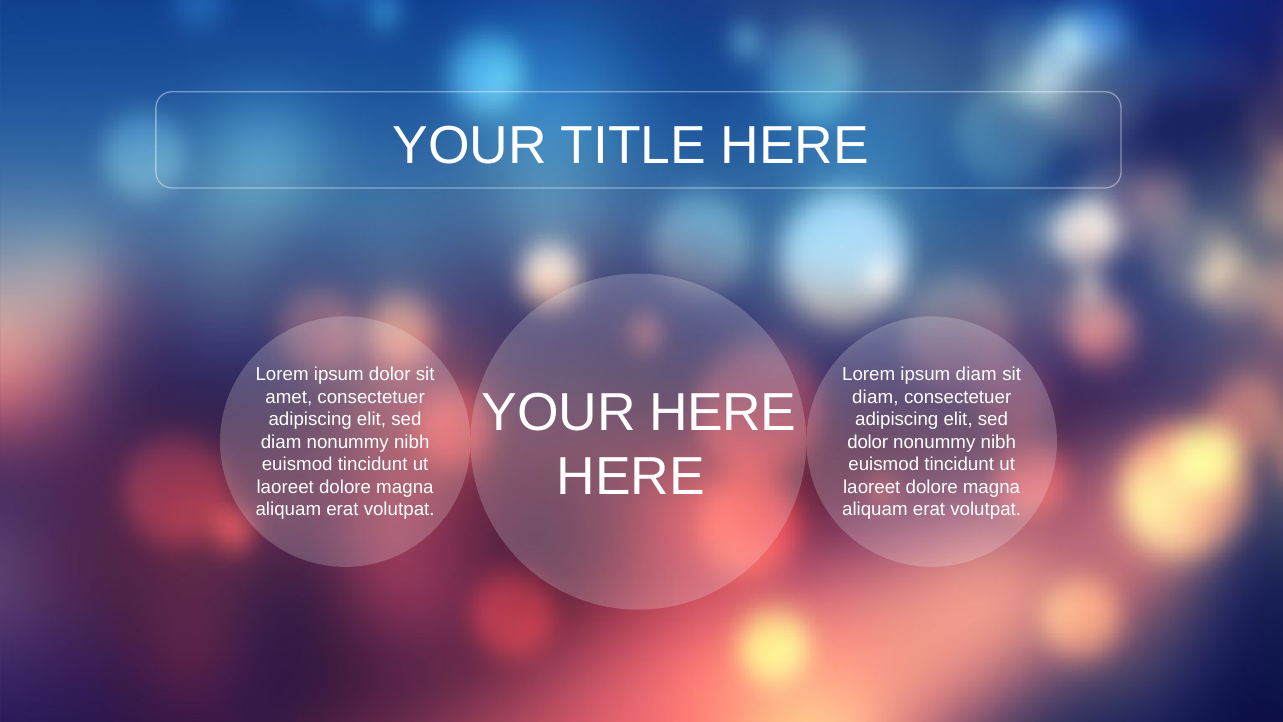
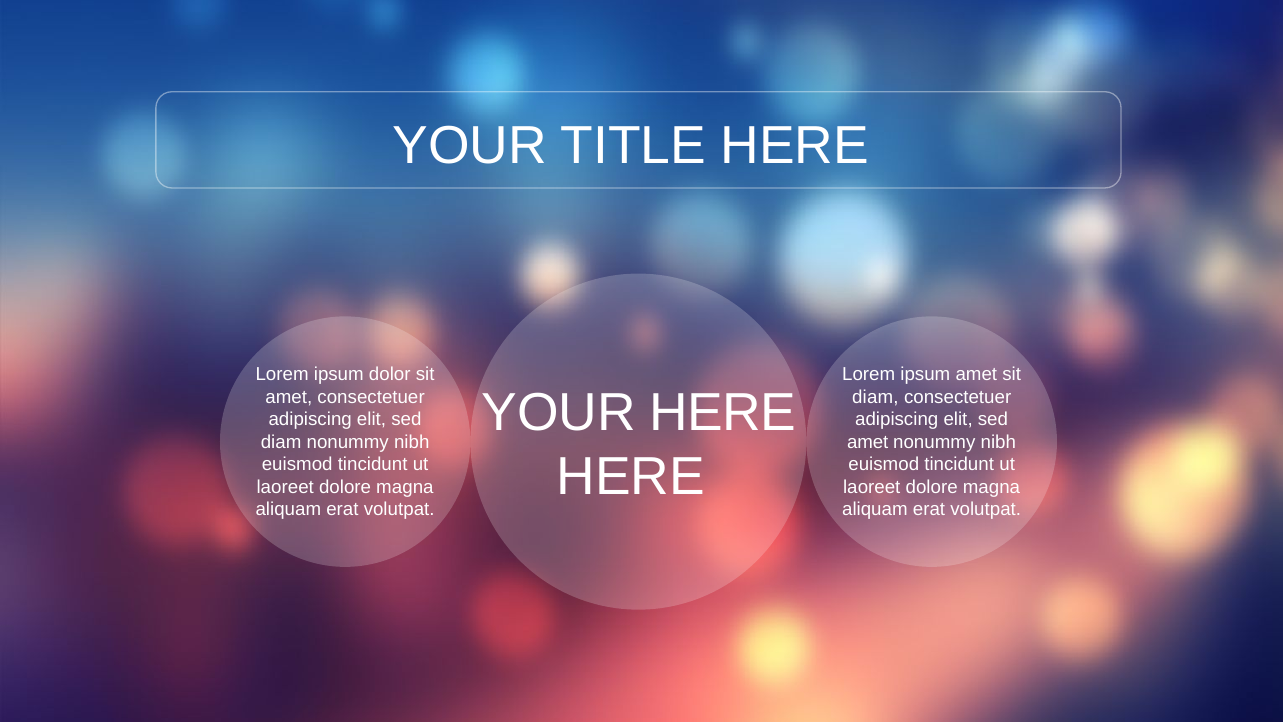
ipsum diam: diam -> amet
dolor at (868, 442): dolor -> amet
